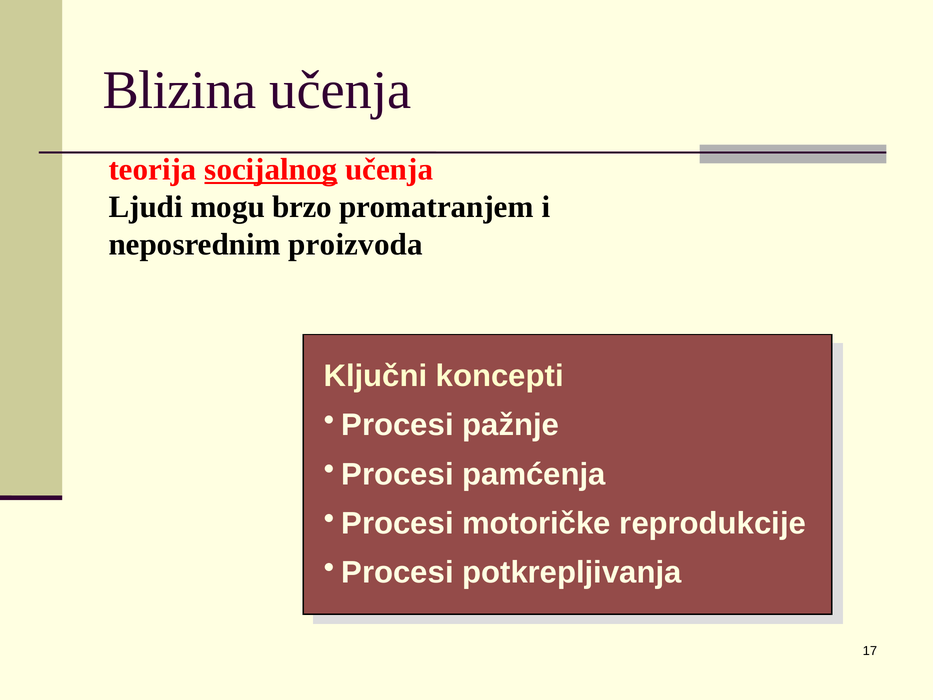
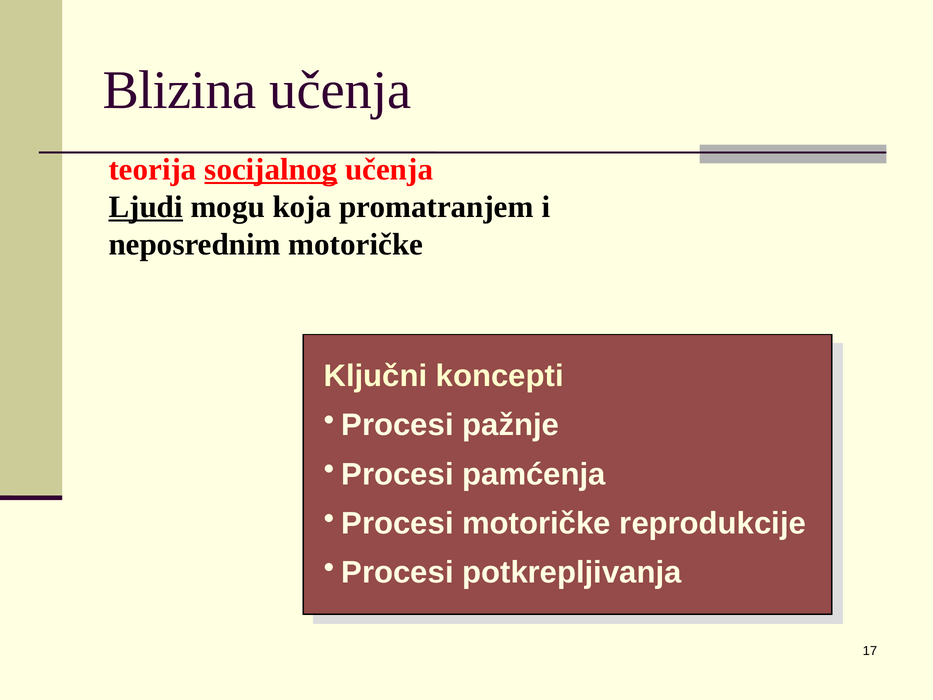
Ljudi underline: none -> present
brzo: brzo -> koja
neposrednim proizvoda: proizvoda -> motoričke
